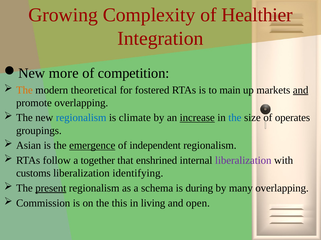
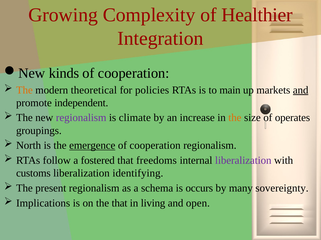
more: more -> kinds
competition at (134, 73): competition -> cooperation
fostered: fostered -> policies
promote overlapping: overlapping -> independent
regionalism at (81, 118) colour: blue -> purple
increase underline: present -> none
the at (235, 118) colour: blue -> orange
Asian: Asian -> North
independent at (155, 146): independent -> cooperation
together: together -> fostered
enshrined: enshrined -> freedoms
present underline: present -> none
during: during -> occurs
many overlapping: overlapping -> sovereignty
Commission: Commission -> Implications
the this: this -> that
